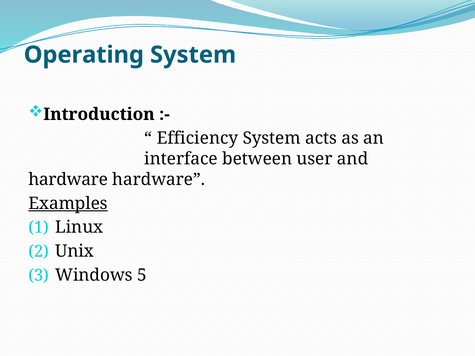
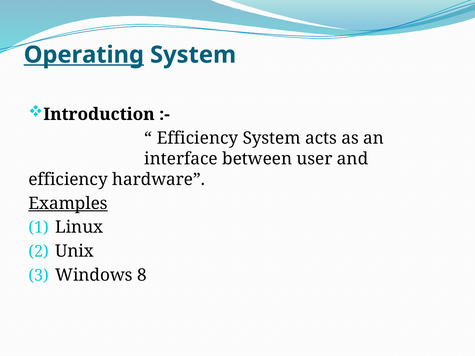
Operating underline: none -> present
hardware at (68, 179): hardware -> efficiency
5: 5 -> 8
